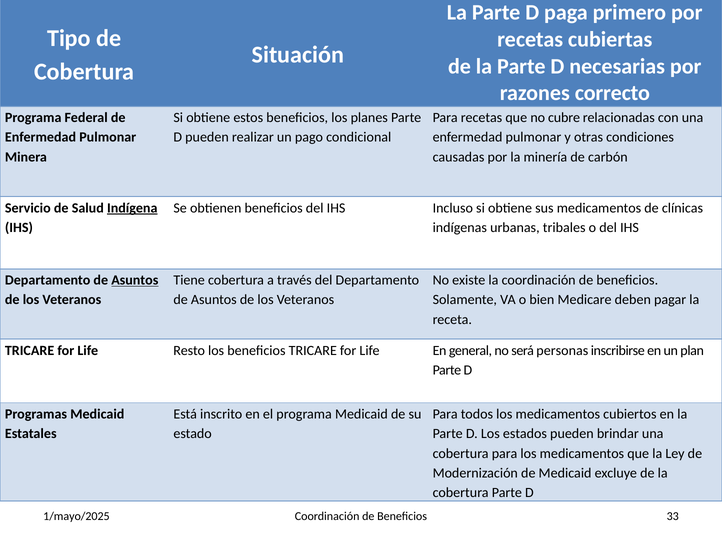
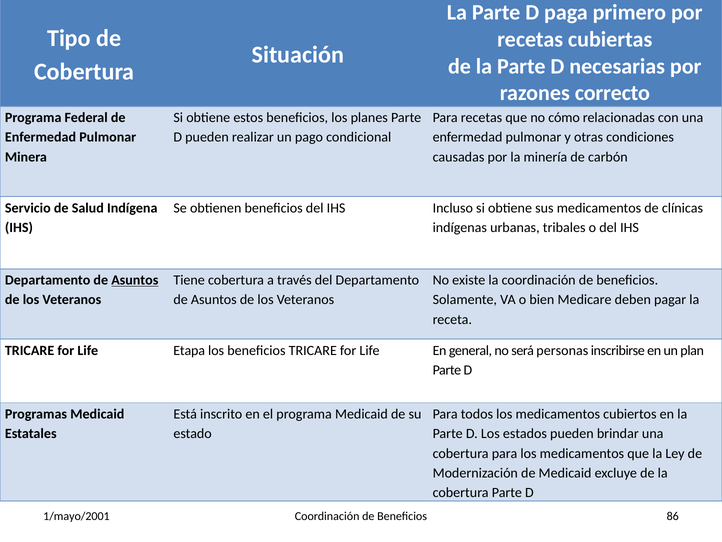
cubre: cubre -> cómo
Indígena underline: present -> none
Resto: Resto -> Etapa
1/mayo/2025: 1/mayo/2025 -> 1/mayo/2001
33: 33 -> 86
